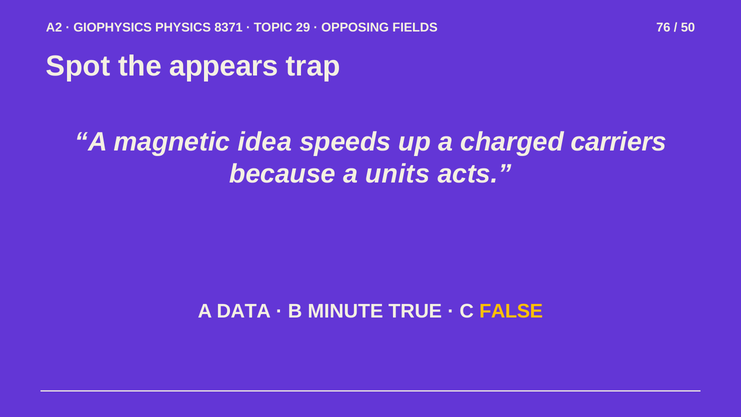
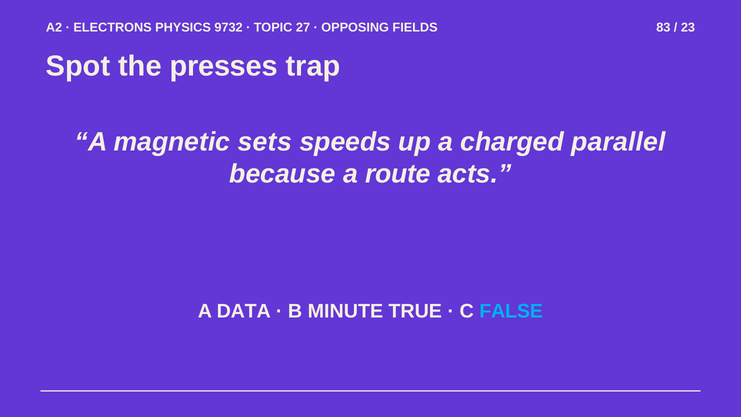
GIOPHYSICS: GIOPHYSICS -> ELECTRONS
8371: 8371 -> 9732
29: 29 -> 27
76: 76 -> 83
50: 50 -> 23
appears: appears -> presses
idea: idea -> sets
carriers: carriers -> parallel
units: units -> route
FALSE colour: yellow -> light blue
